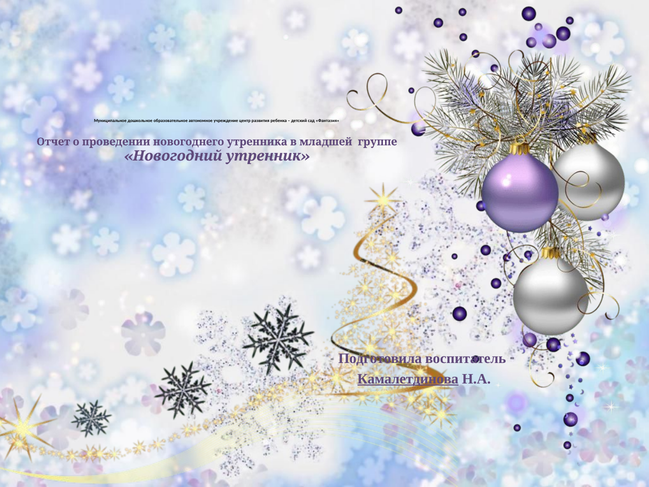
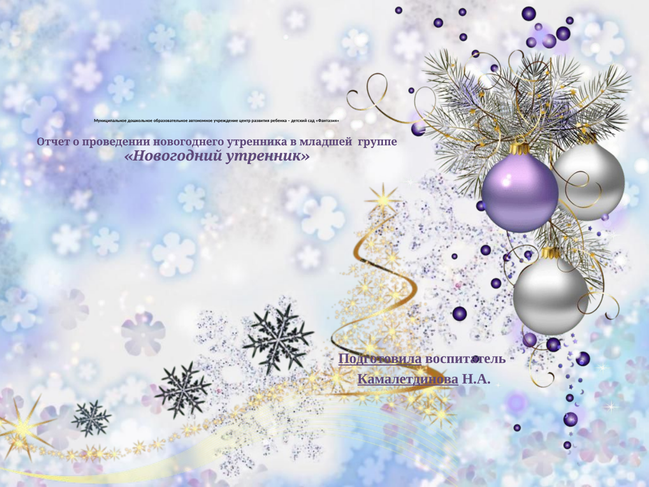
Подготовила underline: none -> present
